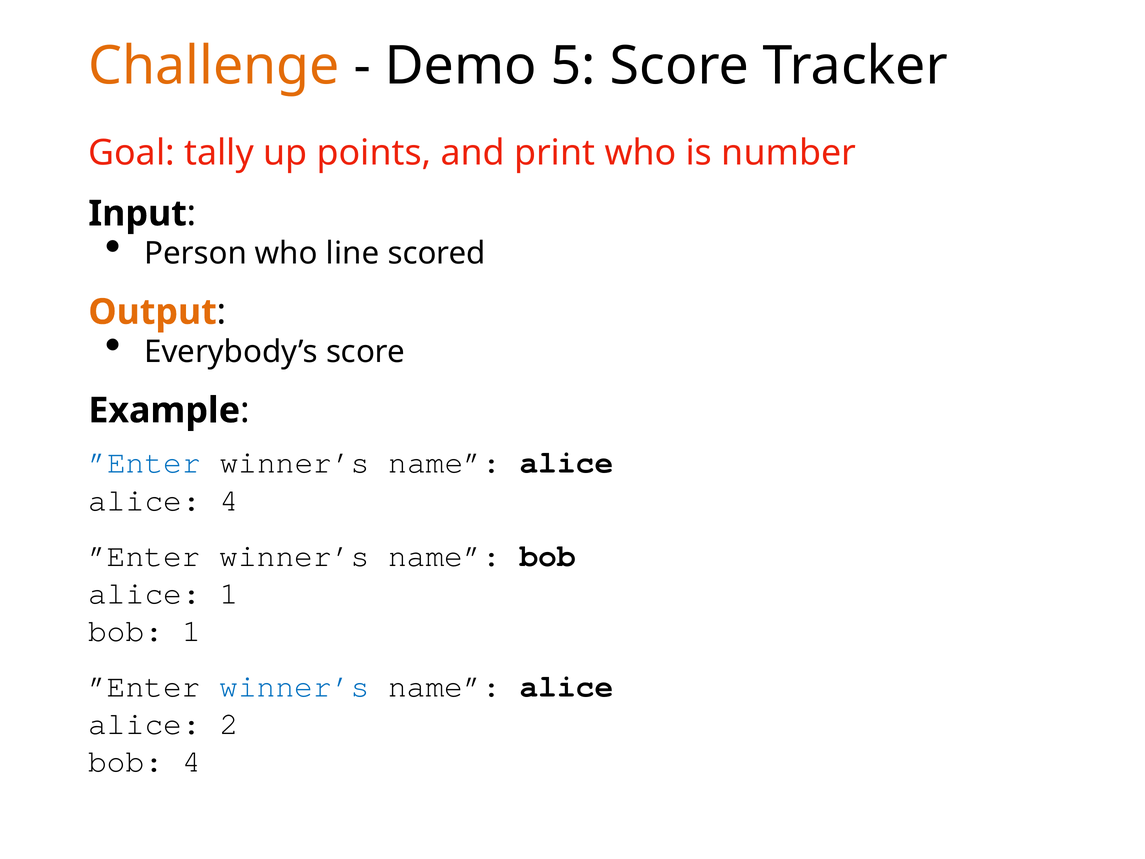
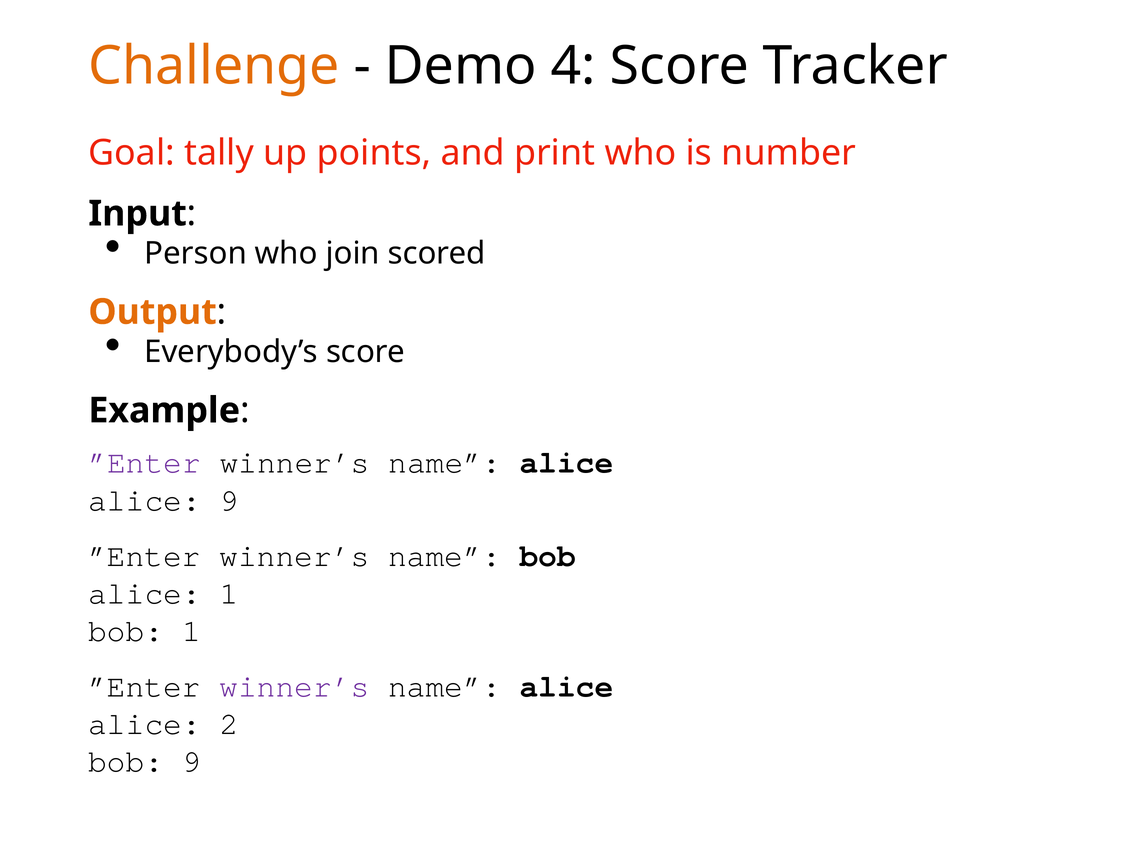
5: 5 -> 4
line: line -> join
”Enter at (145, 462) colour: blue -> purple
alice 4: 4 -> 9
winner’s at (294, 686) colour: blue -> purple
bob 4: 4 -> 9
